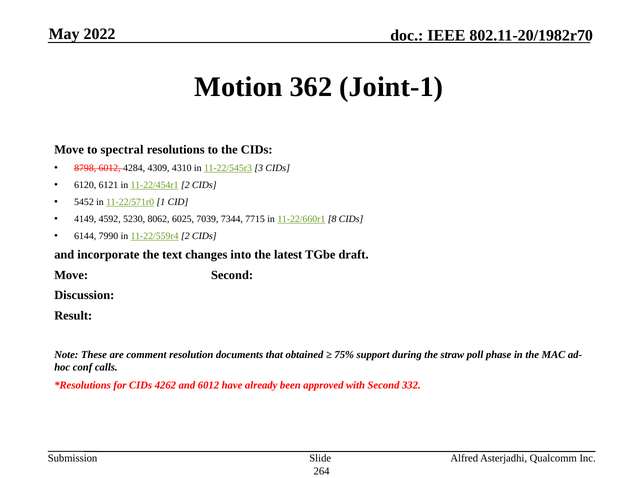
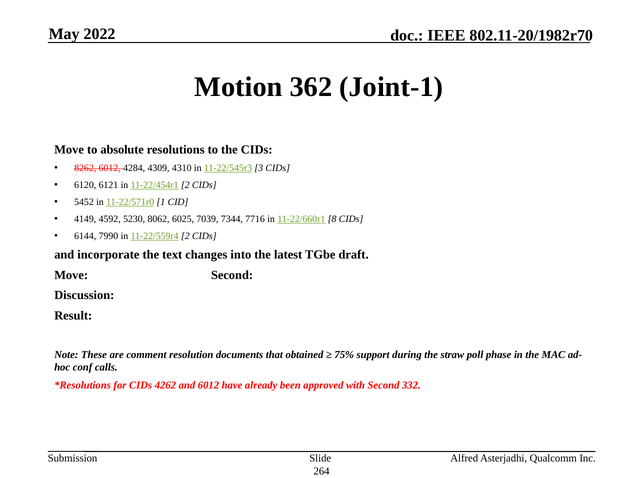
spectral: spectral -> absolute
8798: 8798 -> 8262
7715: 7715 -> 7716
